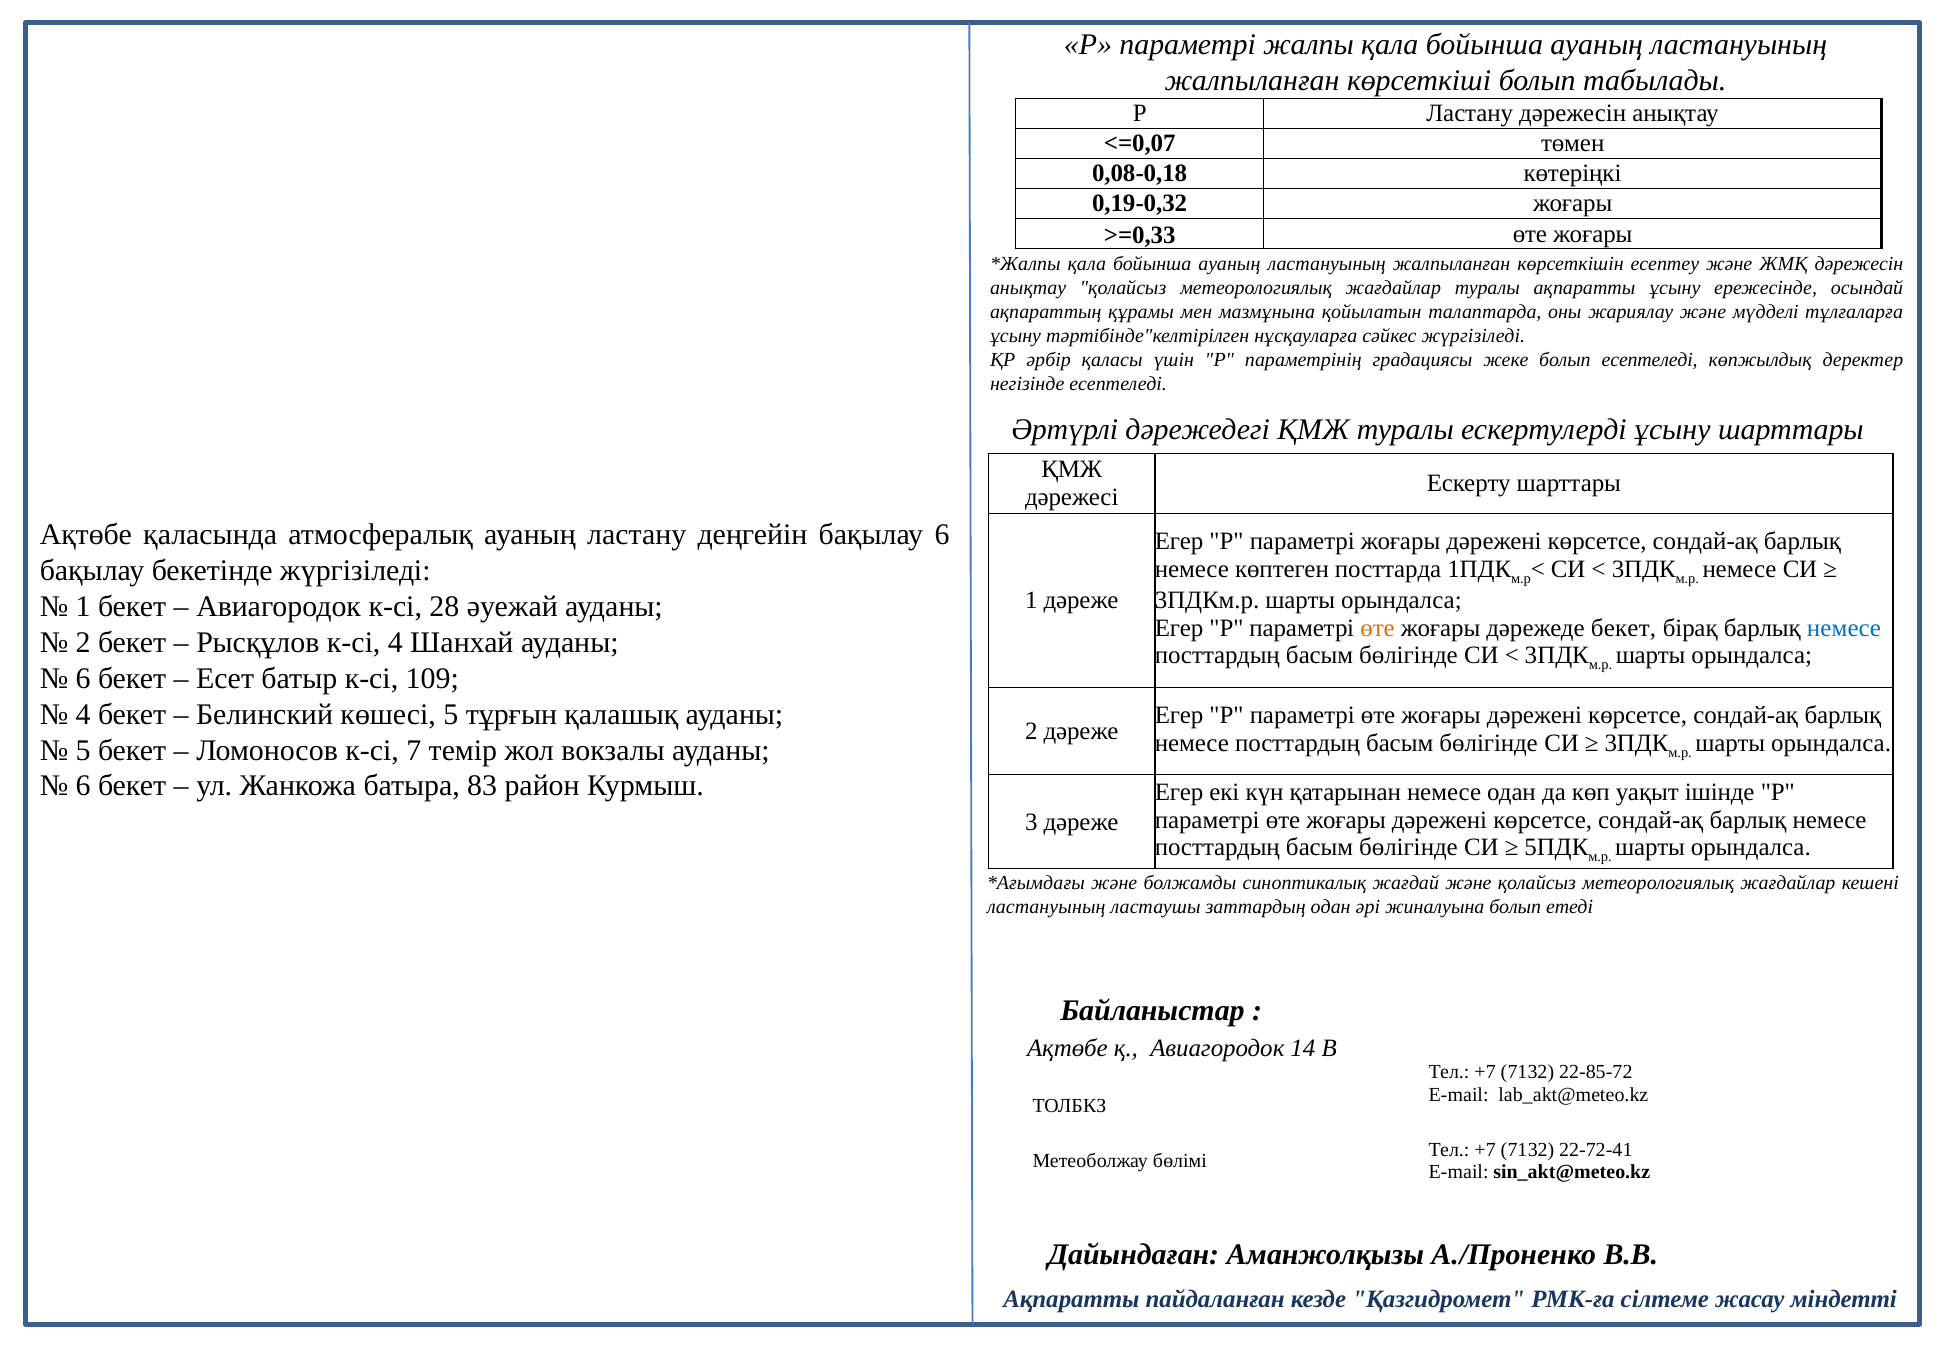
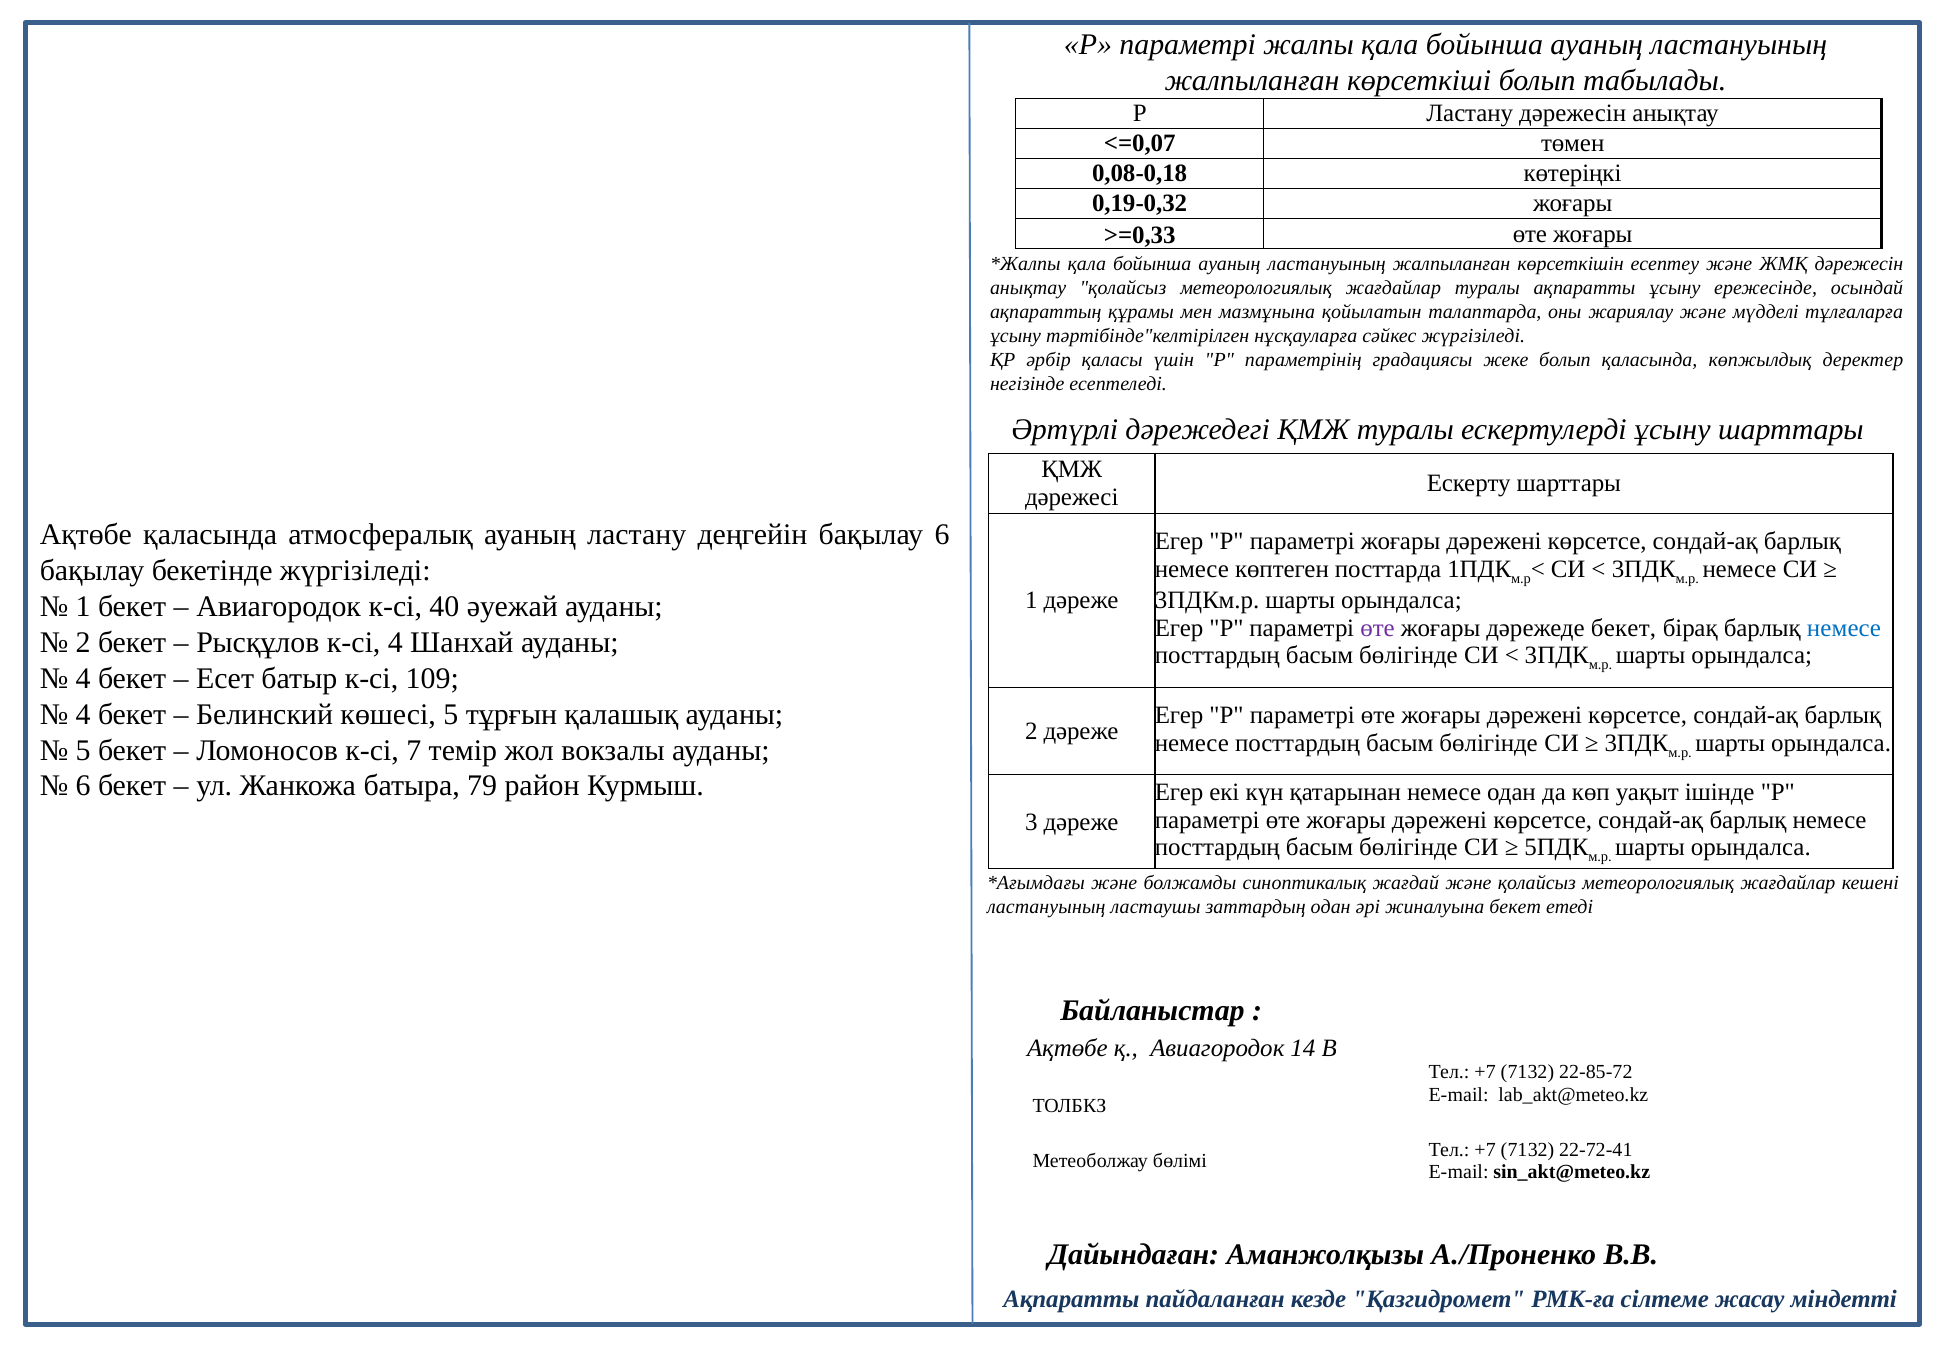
болып есептеледі: есептеледі -> қаласында
28: 28 -> 40
өте at (1378, 628) colour: orange -> purple
6 at (83, 678): 6 -> 4
83: 83 -> 79
жиналуына болып: болып -> бекет
